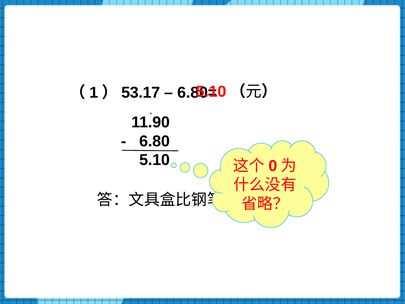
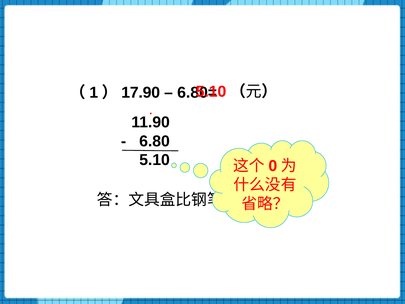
53.17: 53.17 -> 17.90
